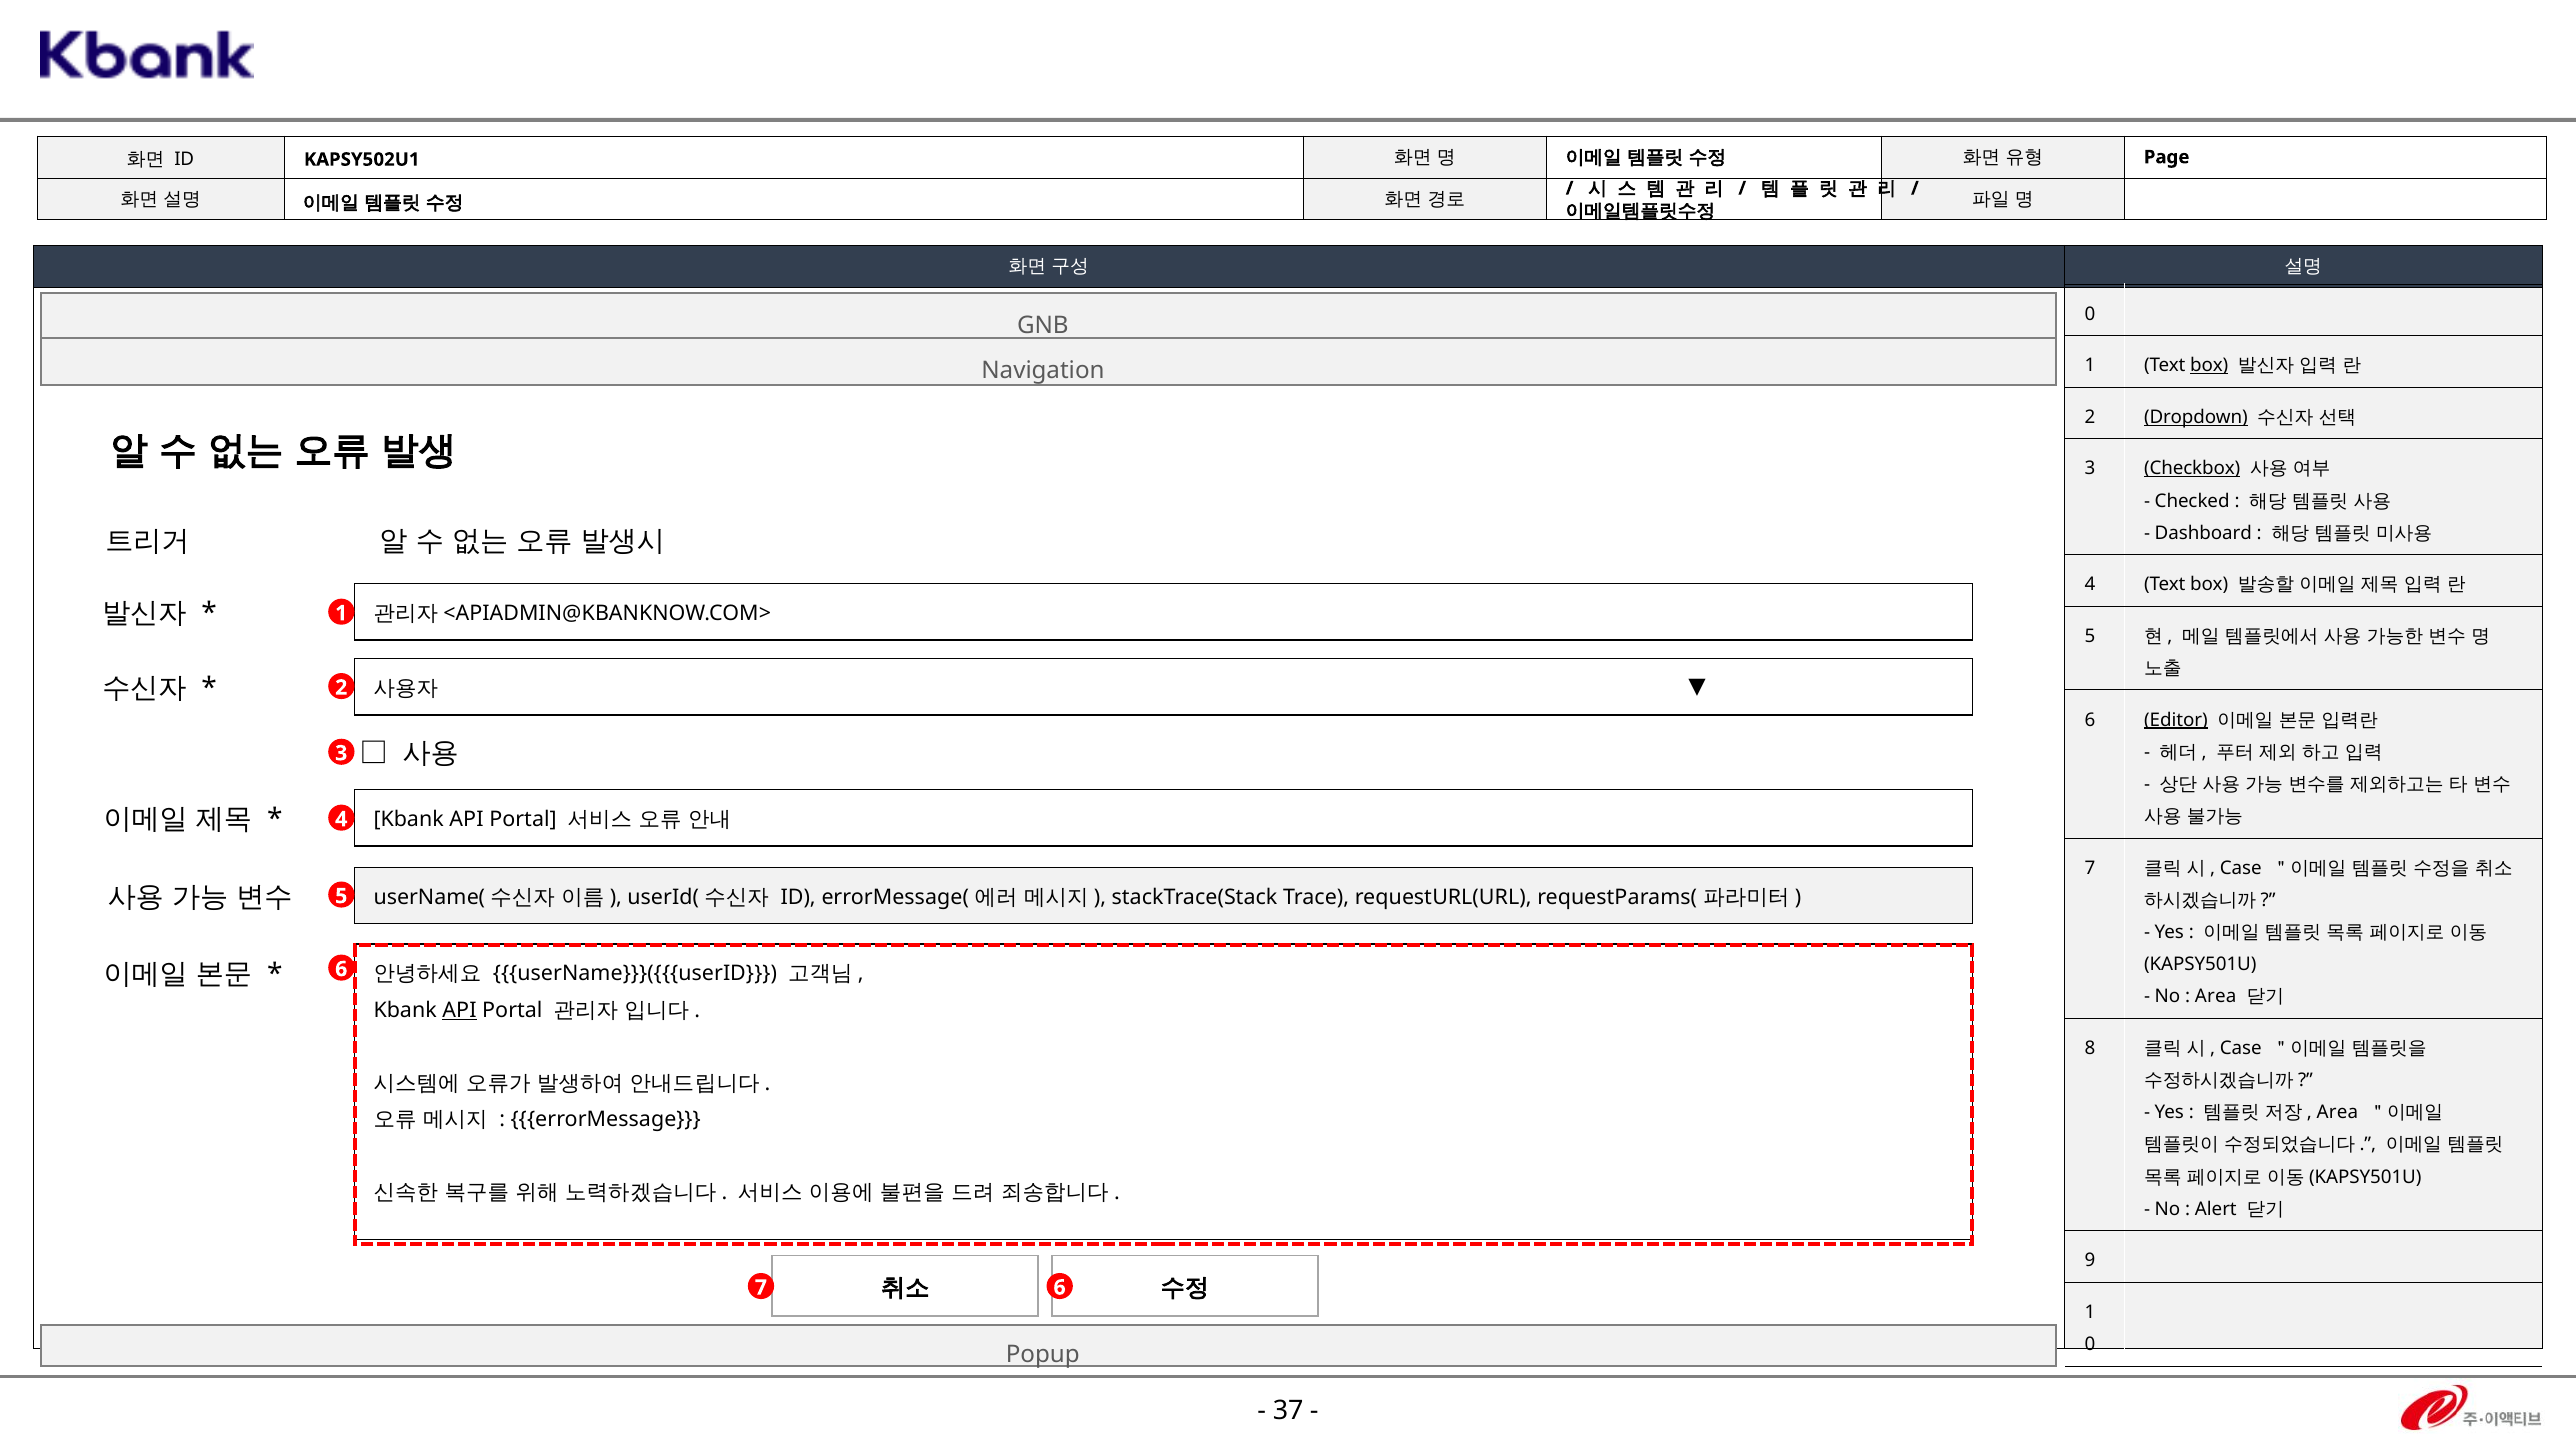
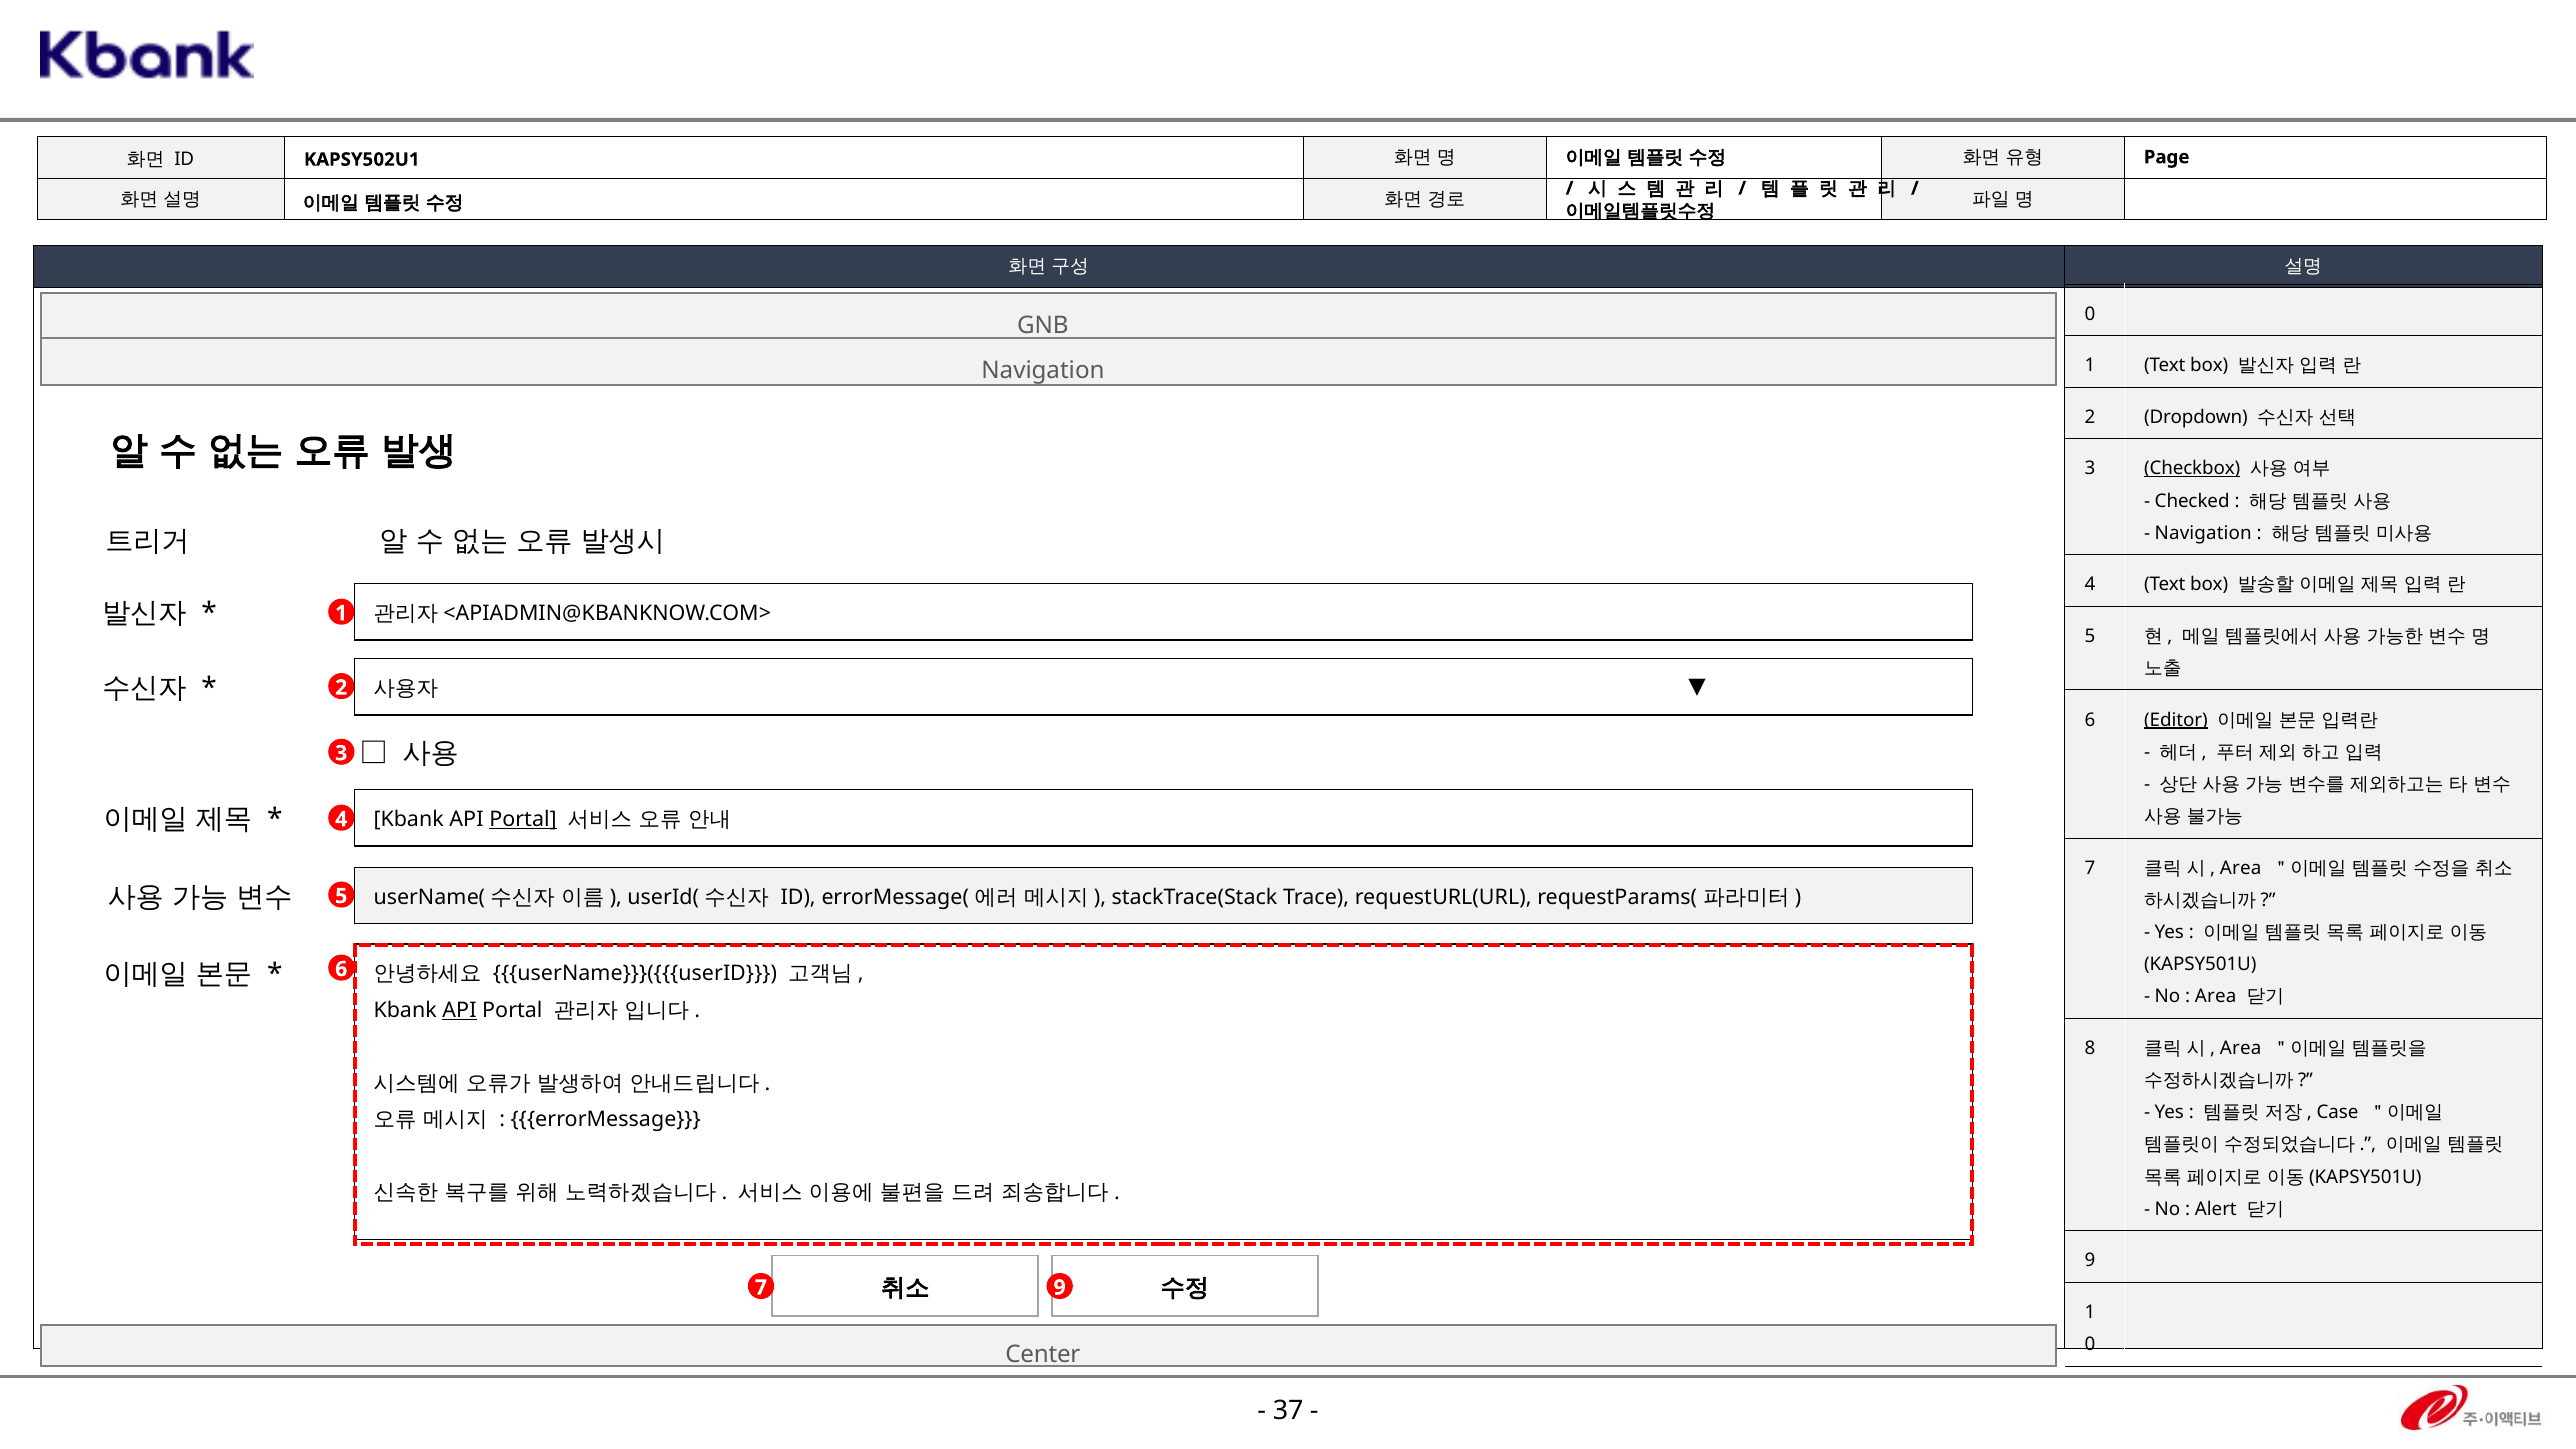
box at (2209, 366) underline: present -> none
Dropdown underline: present -> none
Dashboard at (2203, 533): Dashboard -> Navigation
Portal at (523, 819) underline: none -> present
Case at (2241, 868): Case -> Area
Case at (2241, 1048): Case -> Area
Area at (2337, 1113): Area -> Case
7 6: 6 -> 9
Popup: Popup -> Center
